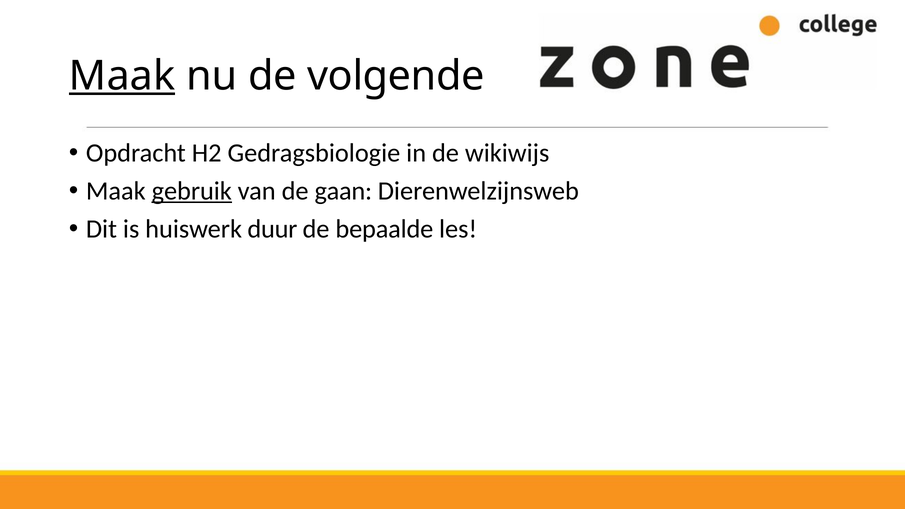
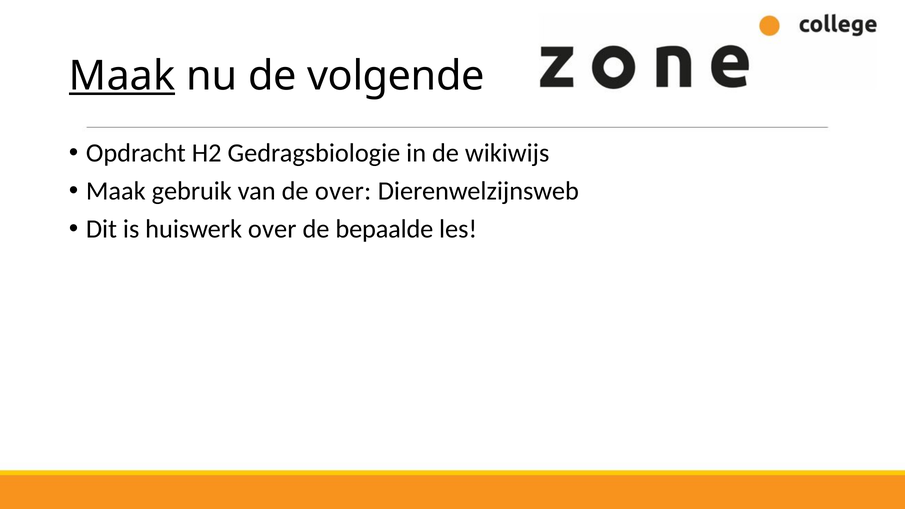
gebruik underline: present -> none
de gaan: gaan -> over
huiswerk duur: duur -> over
